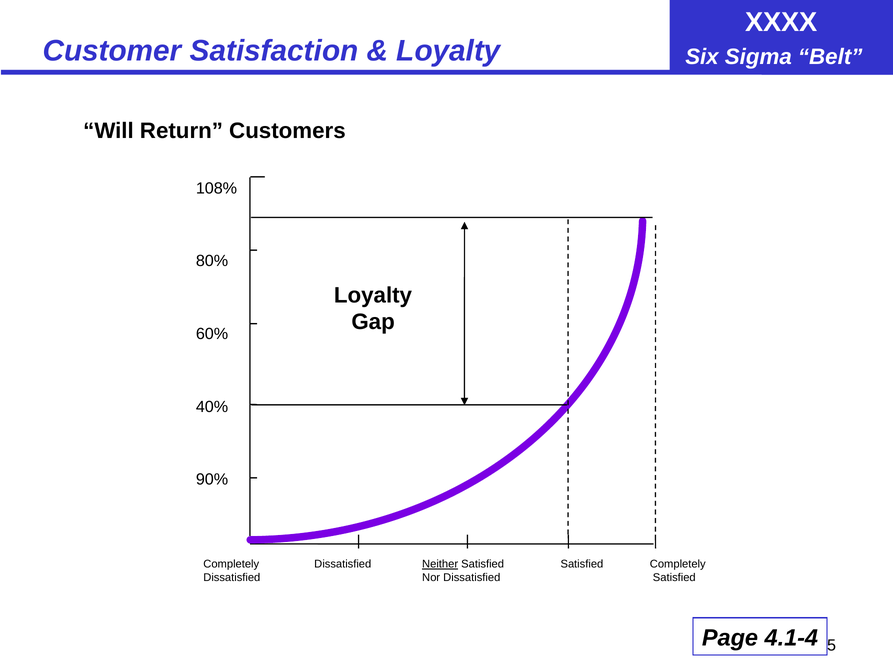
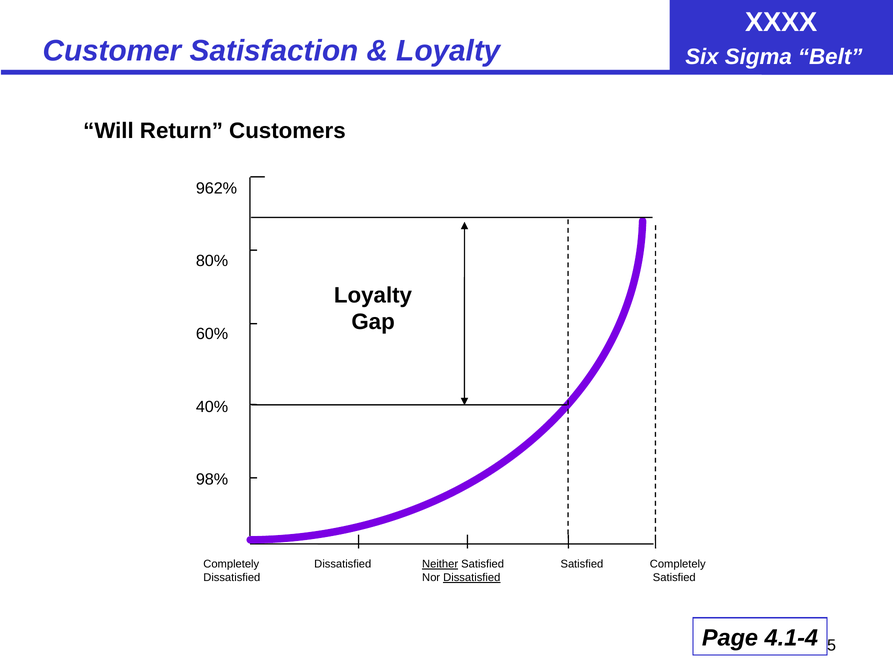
108%: 108% -> 962%
90%: 90% -> 98%
Dissatisfied at (472, 577) underline: none -> present
